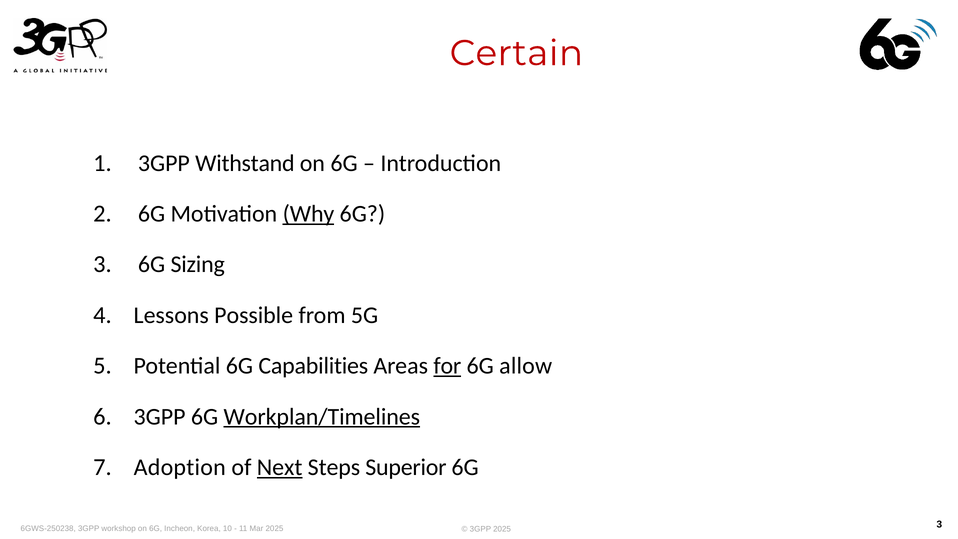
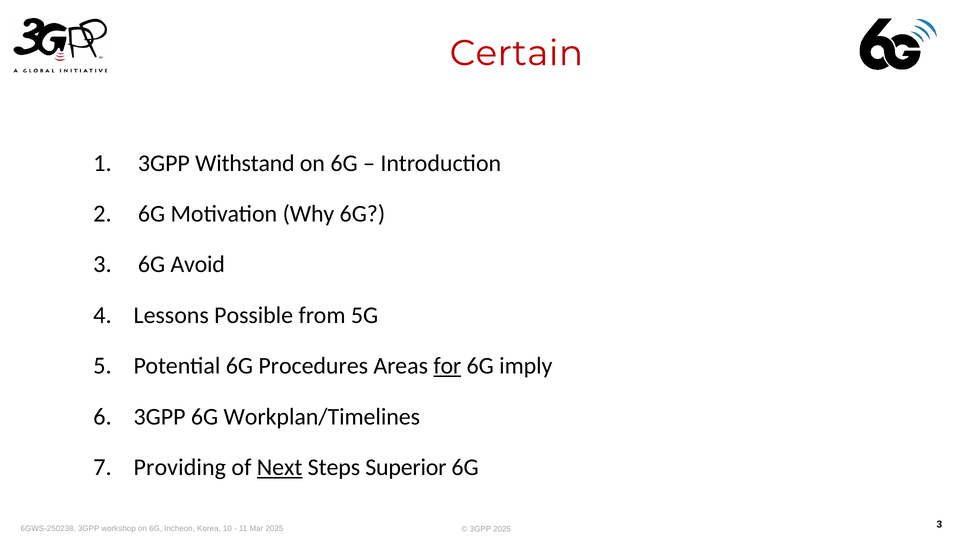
Why underline: present -> none
Sizing: Sizing -> Avoid
Capabilities: Capabilities -> Procedures
allow: allow -> imply
Workplan/Timelines underline: present -> none
Adoption: Adoption -> Providing
